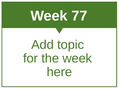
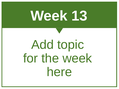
77: 77 -> 13
